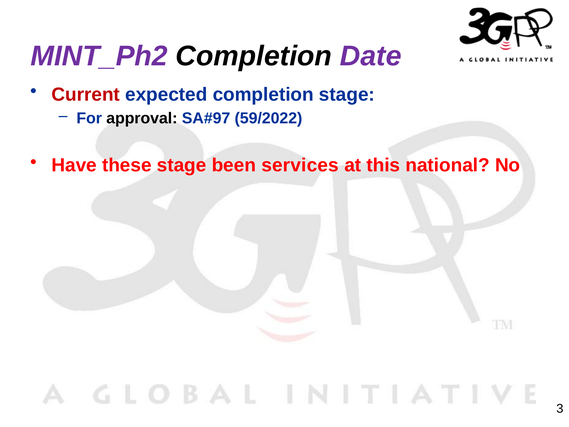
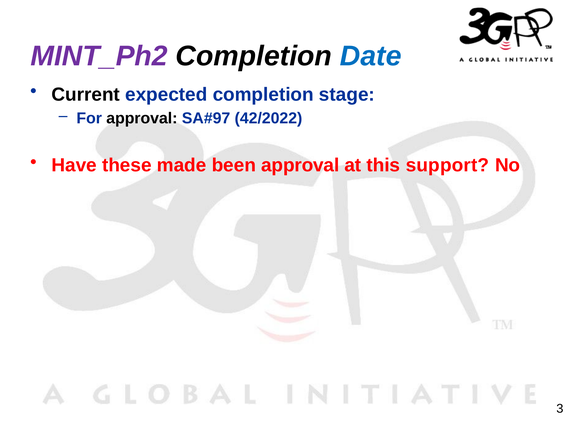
Date colour: purple -> blue
Current colour: red -> black
59/2022: 59/2022 -> 42/2022
these stage: stage -> made
been services: services -> approval
national: national -> support
